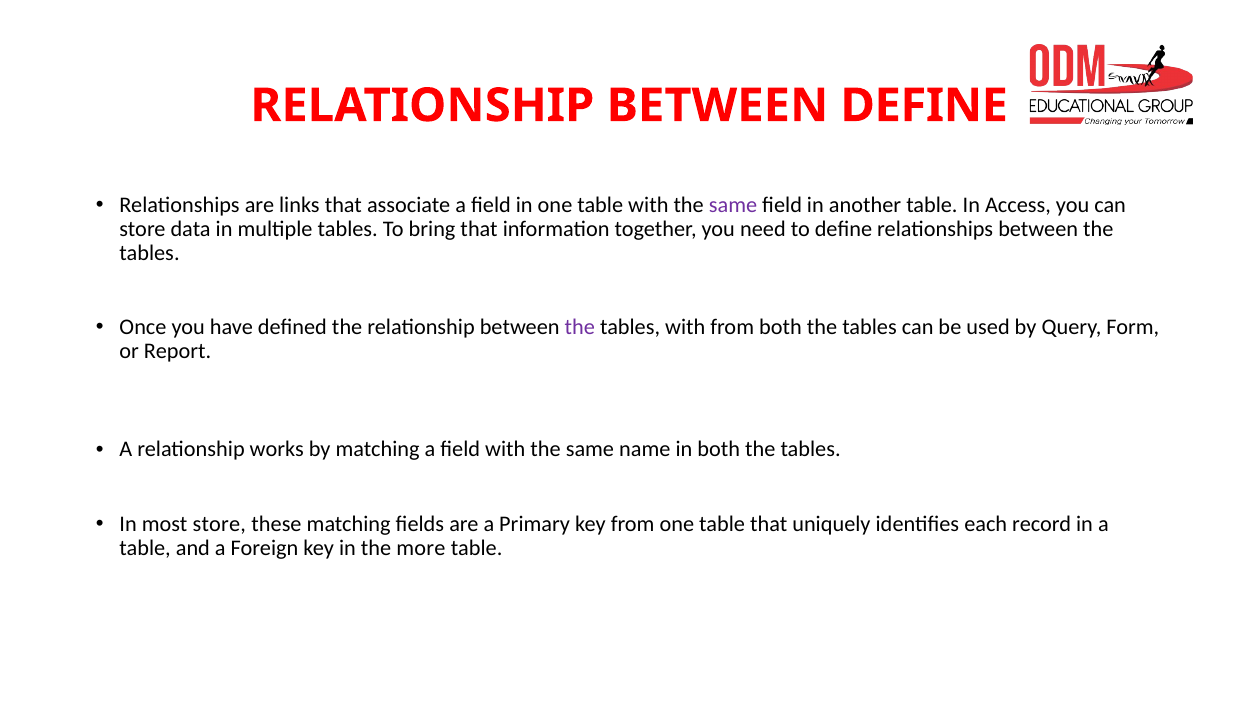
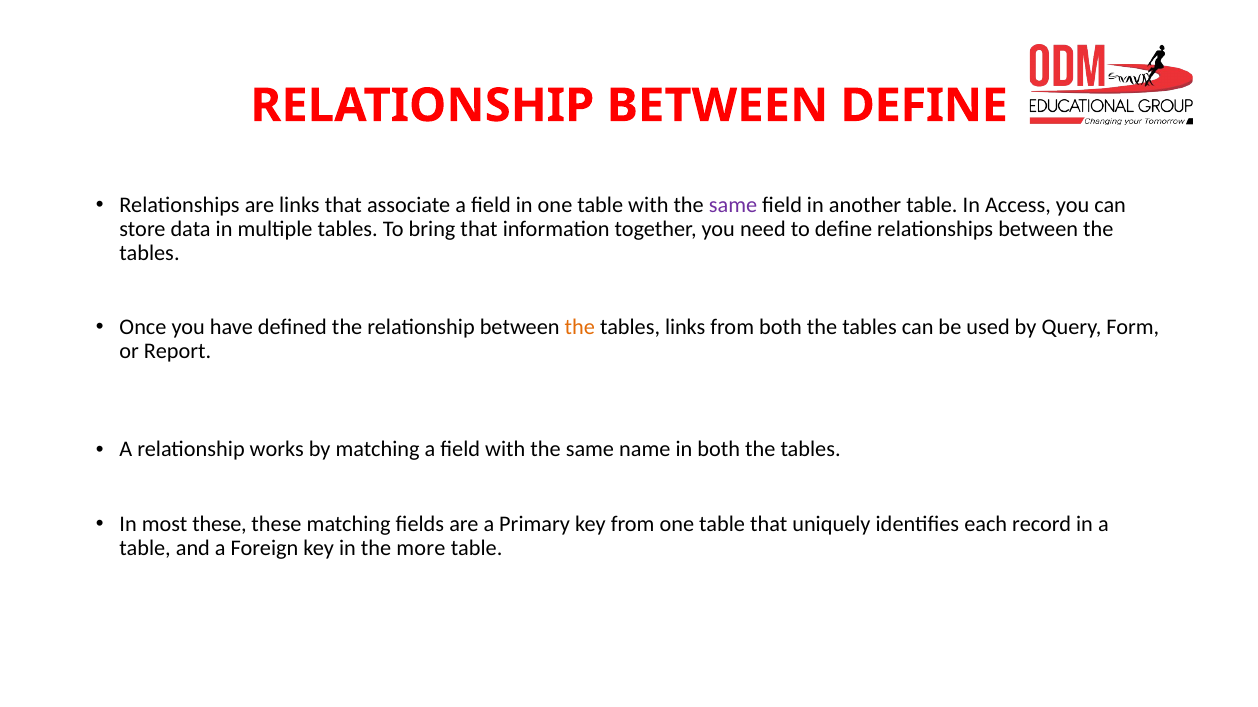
the at (580, 327) colour: purple -> orange
tables with: with -> links
most store: store -> these
